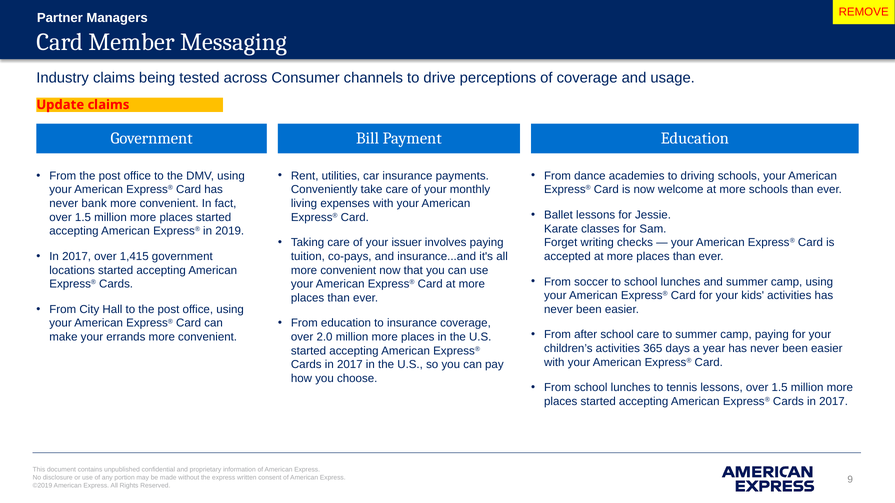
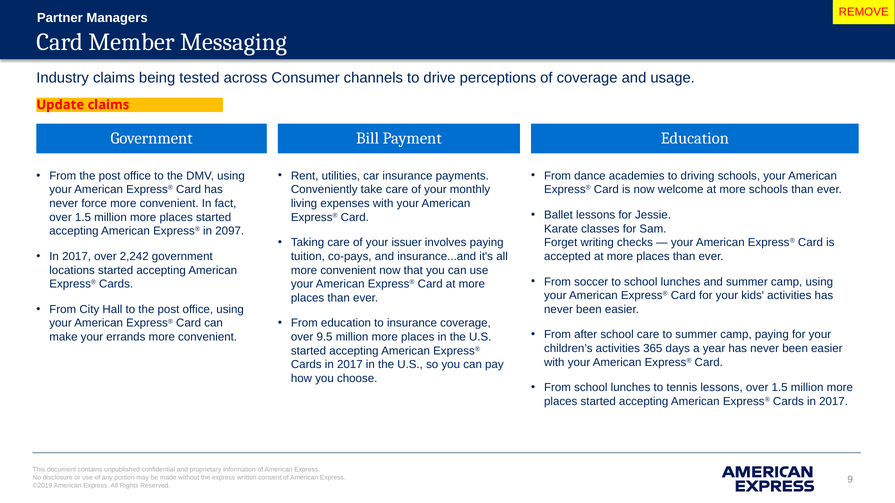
bank: bank -> force
2019: 2019 -> 2097
1,415: 1,415 -> 2,242
2.0: 2.0 -> 9.5
